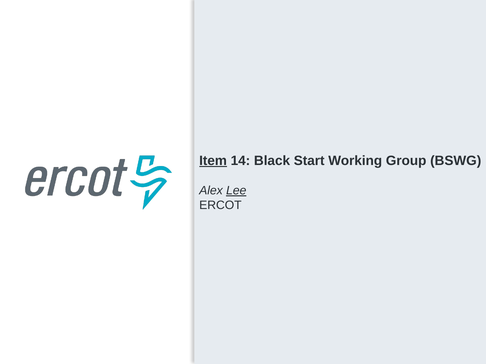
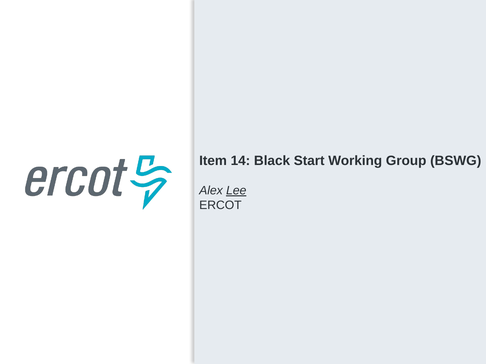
Item underline: present -> none
